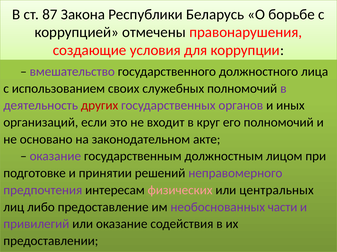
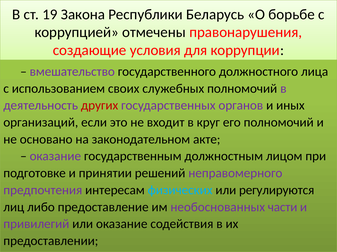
87: 87 -> 19
физических colour: pink -> light blue
центральных: центральных -> регулируются
